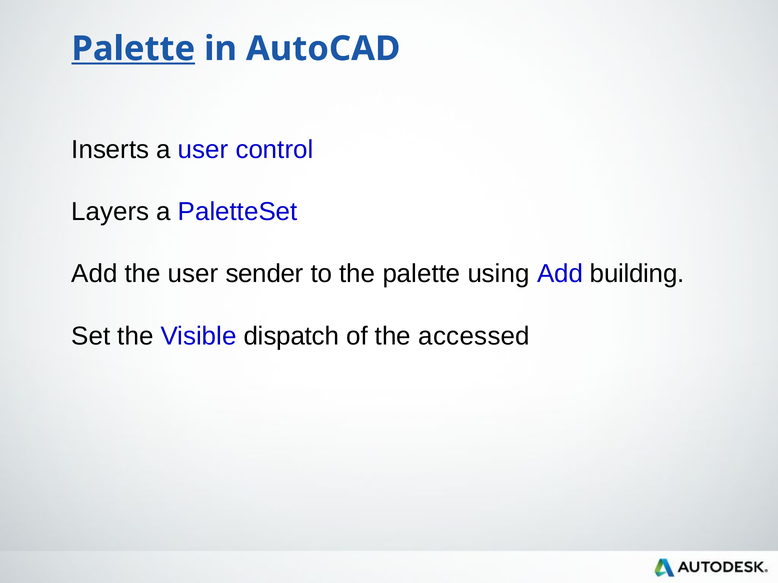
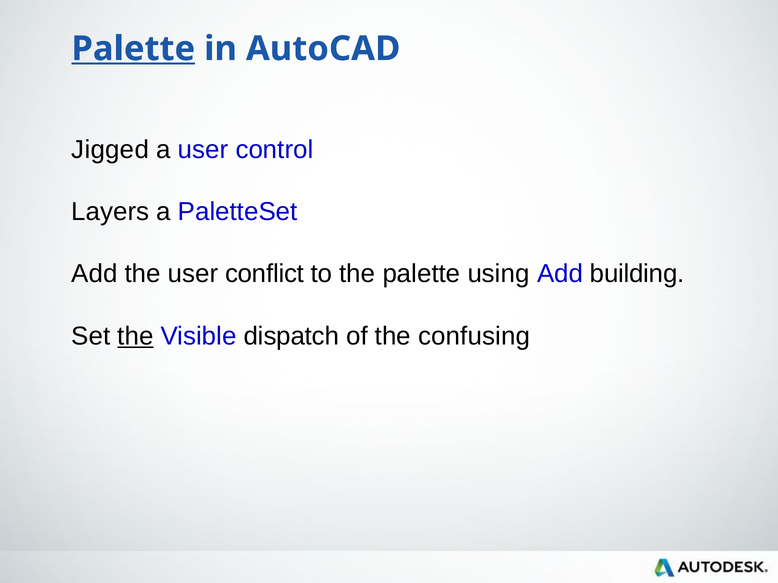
Inserts: Inserts -> Jigged
sender: sender -> conflict
the at (135, 336) underline: none -> present
accessed: accessed -> confusing
